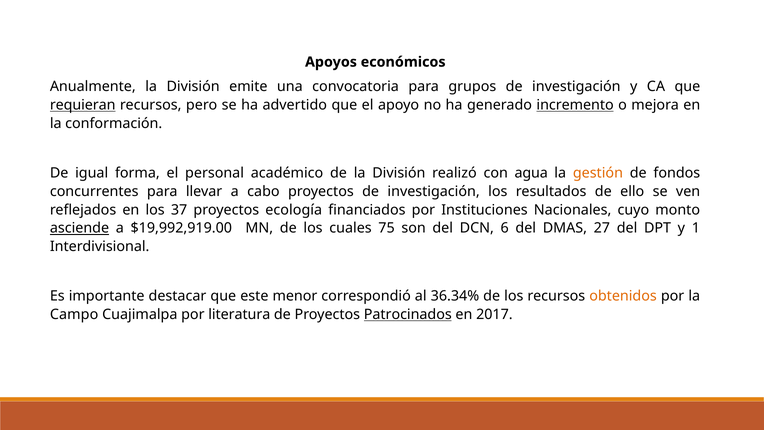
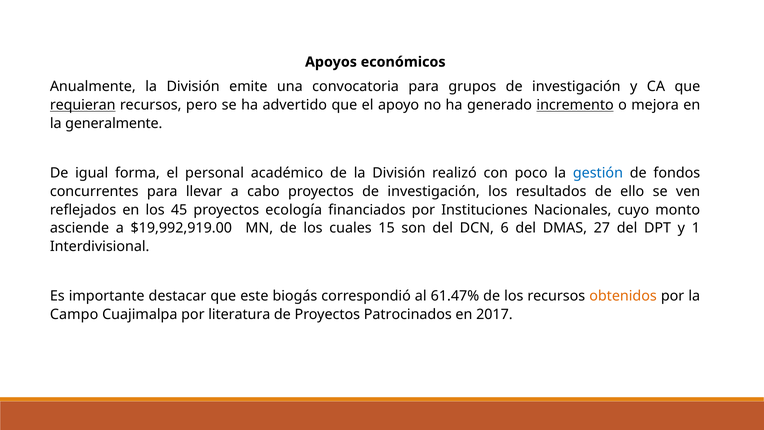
conformación: conformación -> generalmente
agua: agua -> poco
gestión colour: orange -> blue
37: 37 -> 45
asciende underline: present -> none
75: 75 -> 15
menor: menor -> biogás
36.34%: 36.34% -> 61.47%
Patrocinados underline: present -> none
